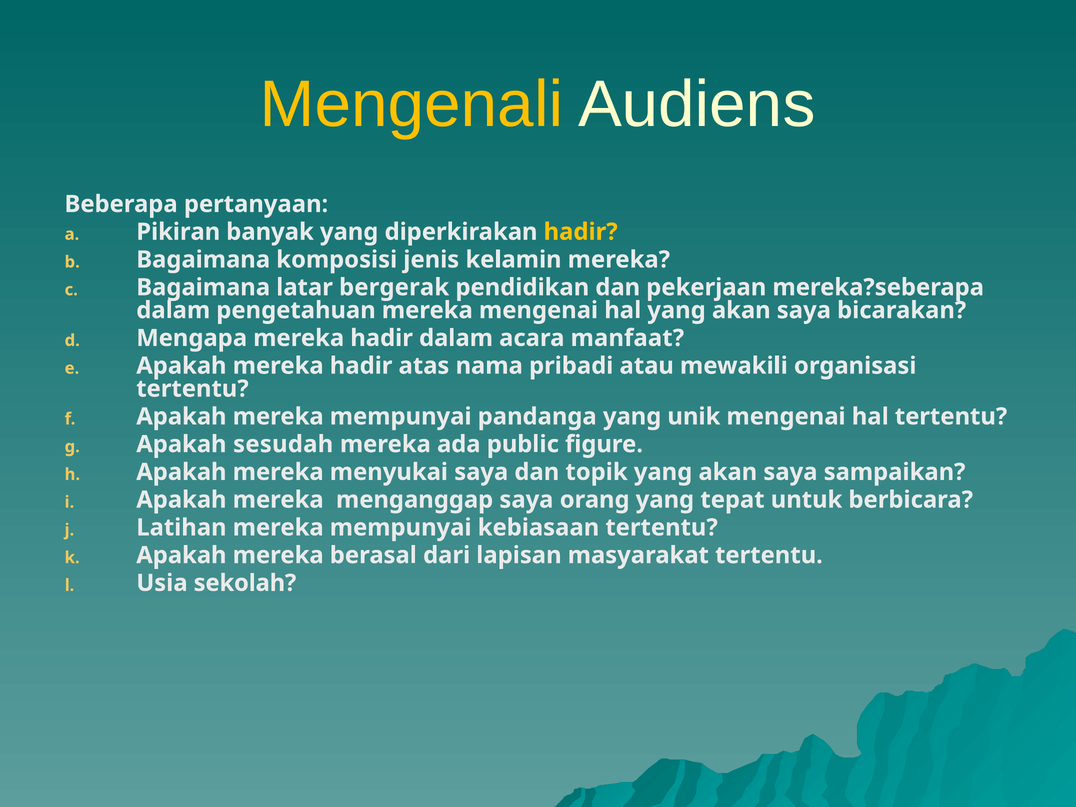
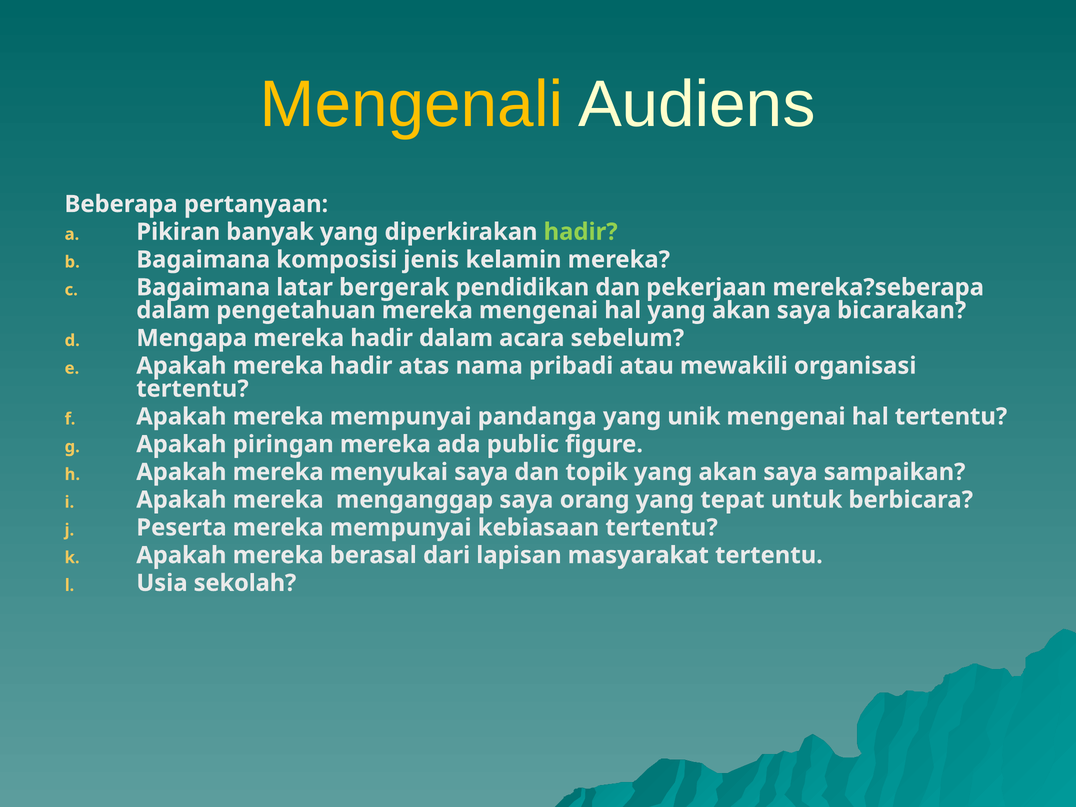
hadir at (581, 232) colour: yellow -> light green
manfaat: manfaat -> sebelum
sesudah: sesudah -> piringan
Latihan: Latihan -> Peserta
